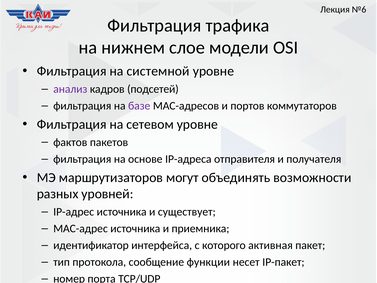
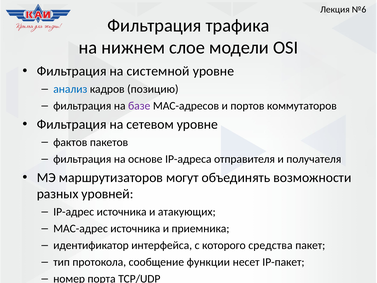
анализ colour: purple -> blue
подсетей: подсетей -> позицию
существует: существует -> атакующих
активная: активная -> средства
